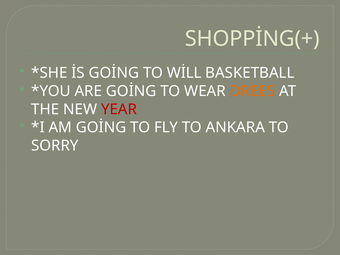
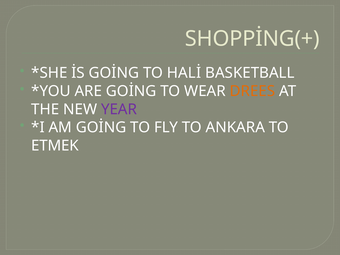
WİLL: WİLL -> HALİ
YEAR colour: red -> purple
SORRY: SORRY -> ETMEK
